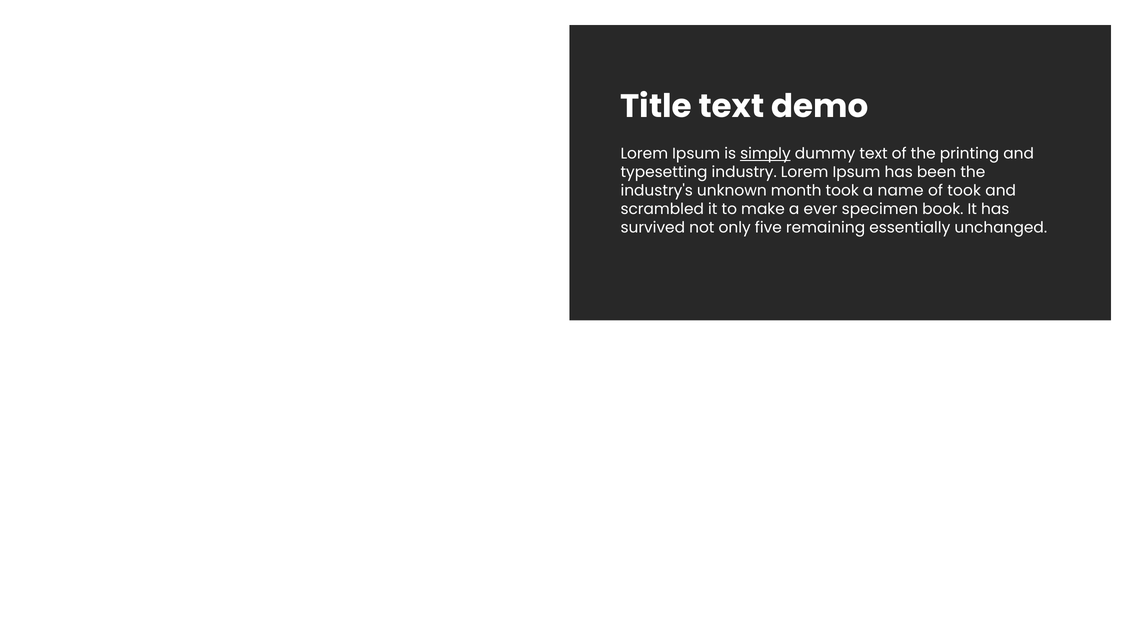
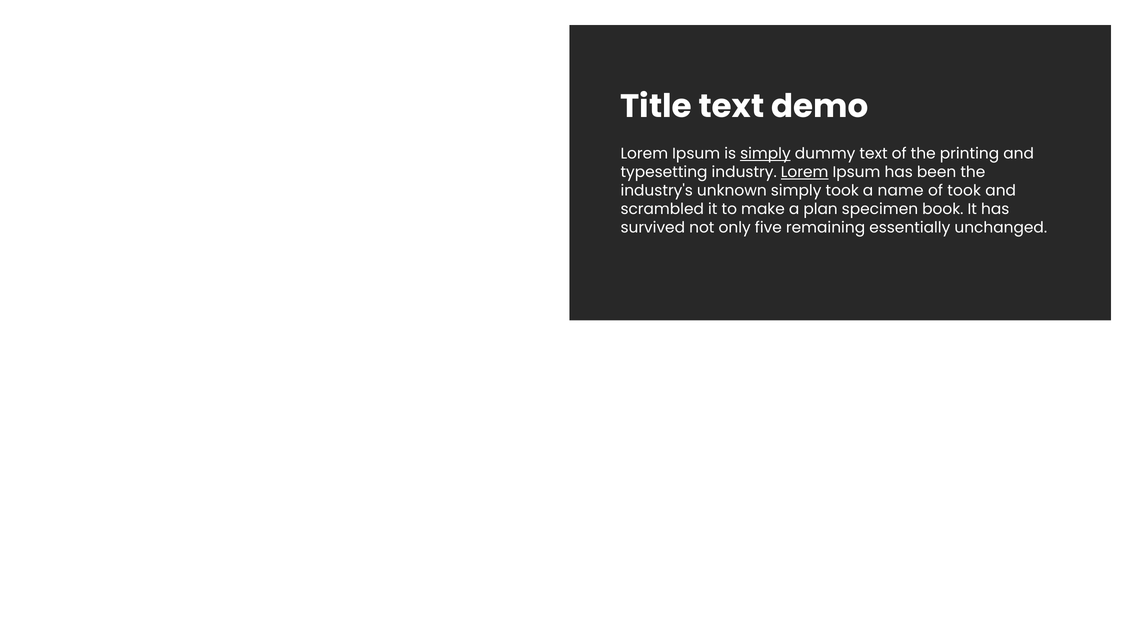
Lorem at (805, 172) underline: none -> present
unknown month: month -> simply
ever: ever -> plan
